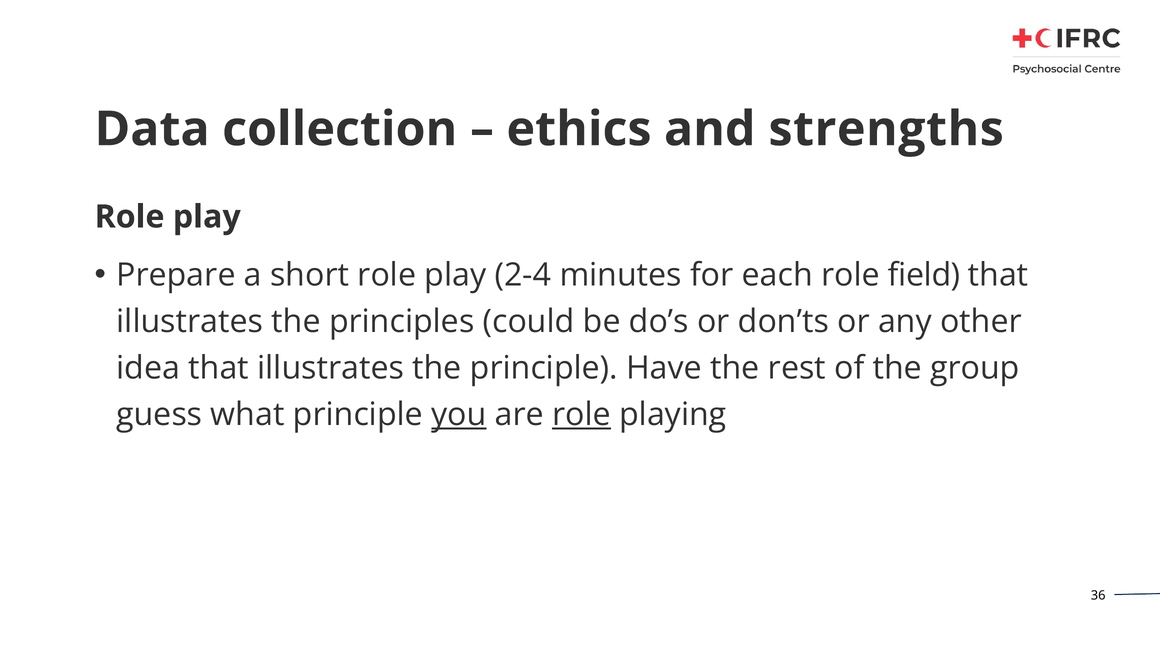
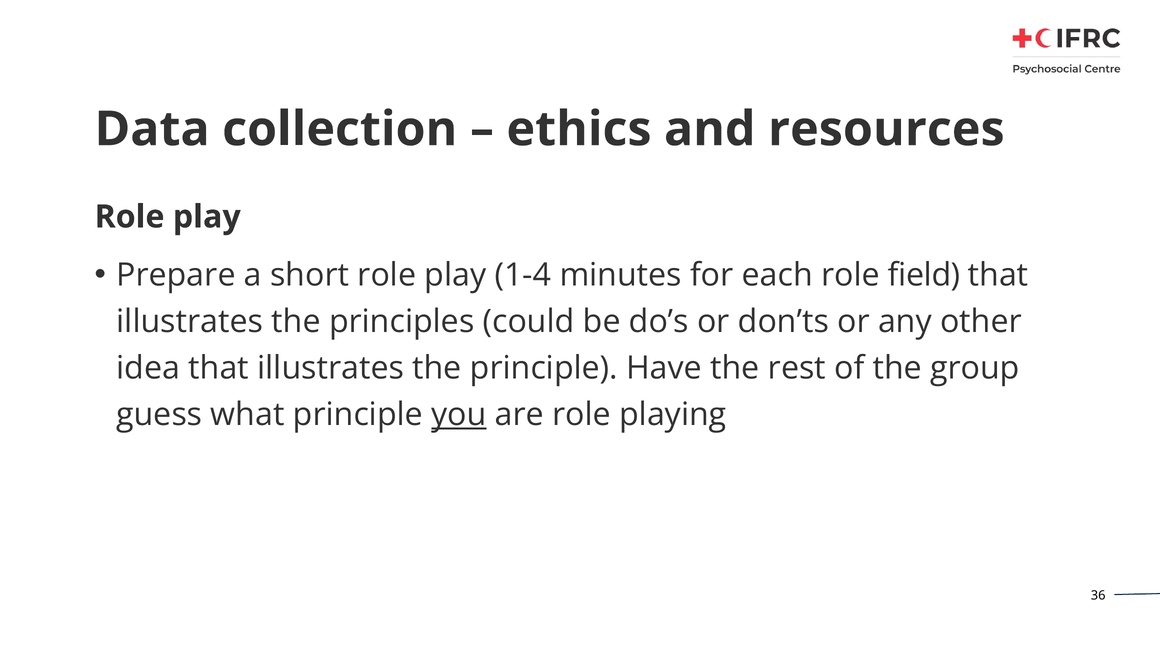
strengths: strengths -> resources
2-4: 2-4 -> 1-4
role at (582, 414) underline: present -> none
